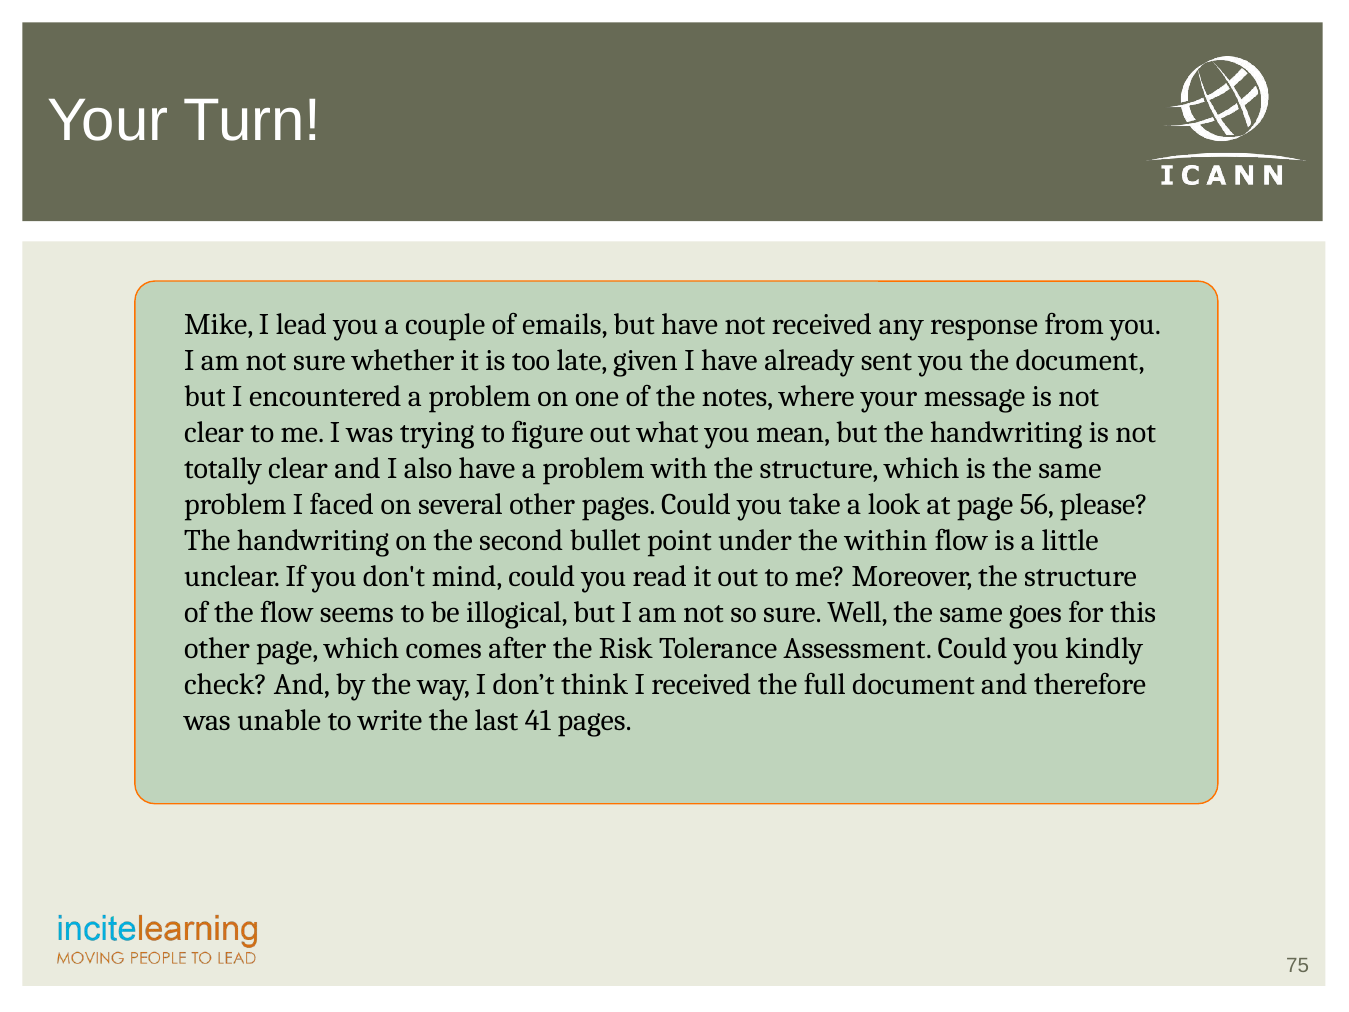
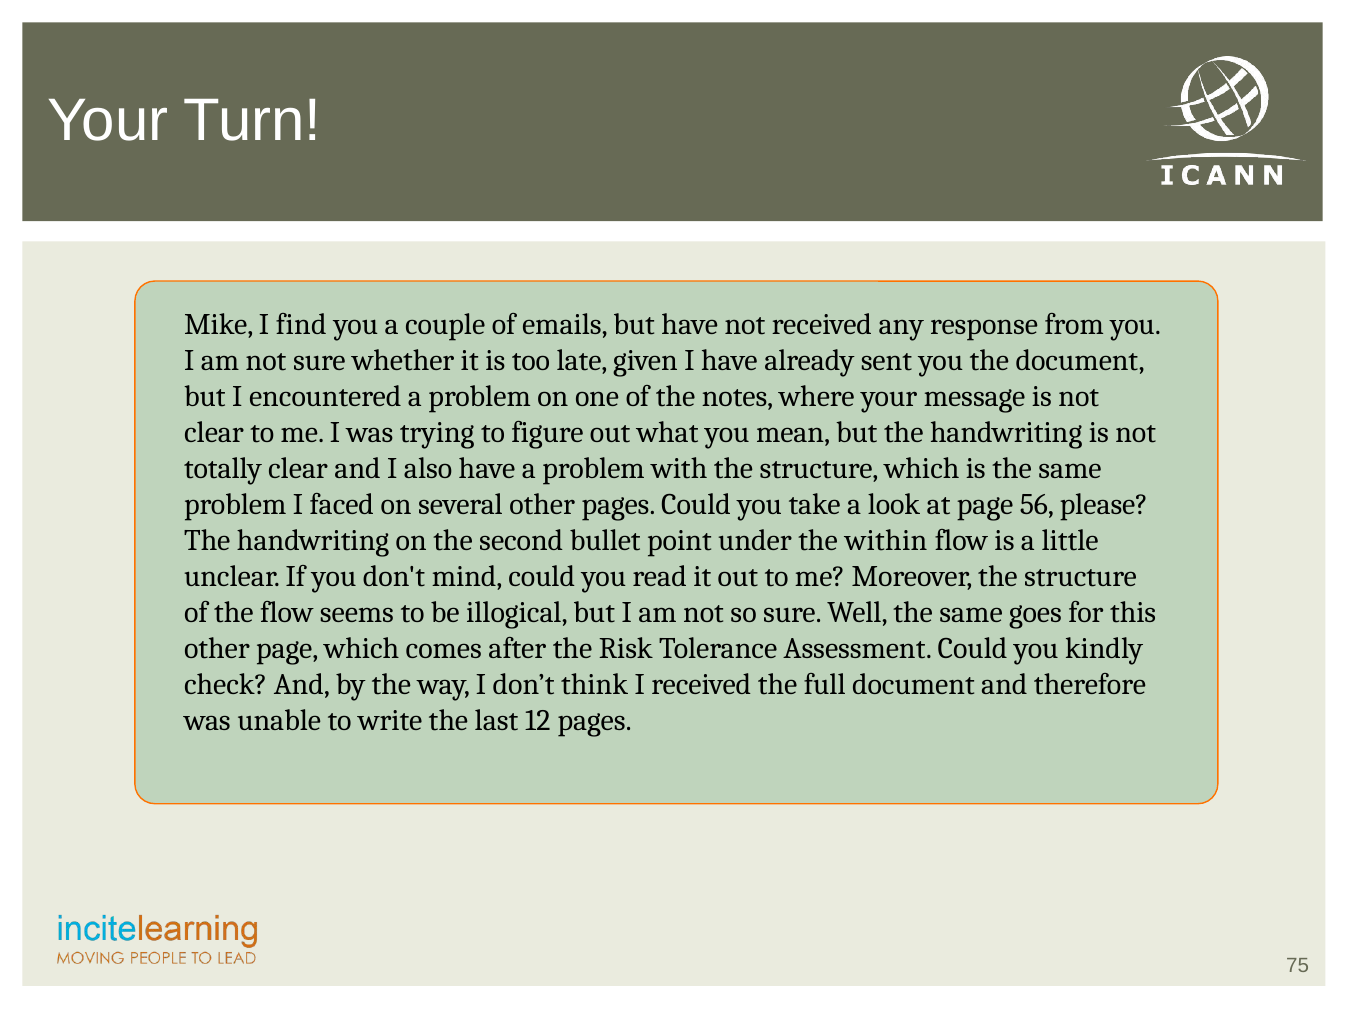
lead: lead -> find
41: 41 -> 12
